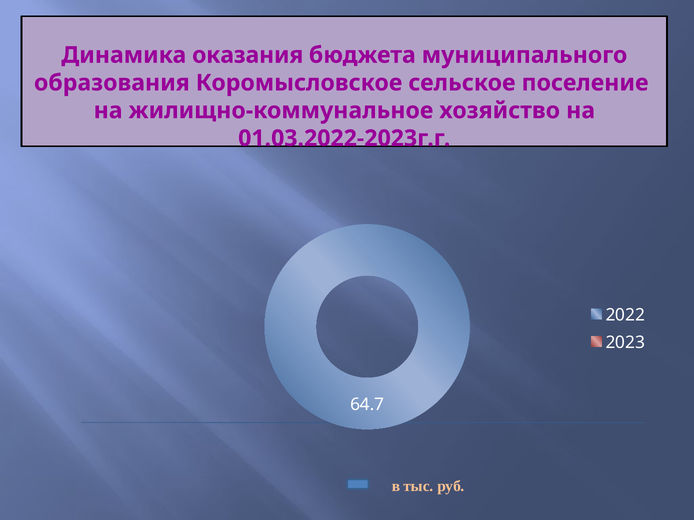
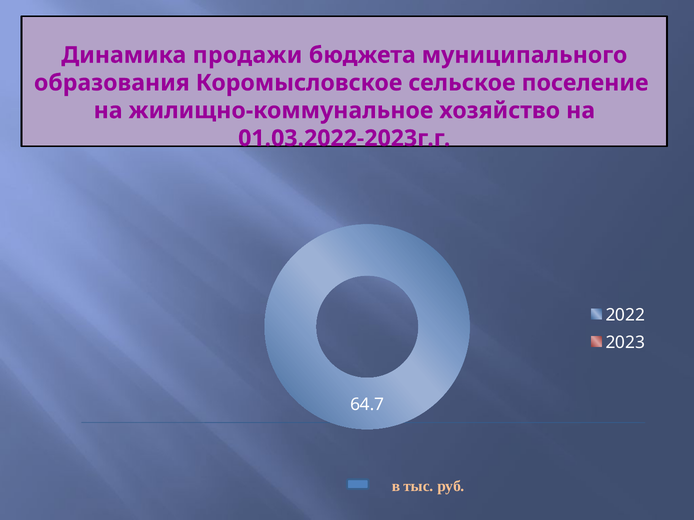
оказания: оказания -> продажи
